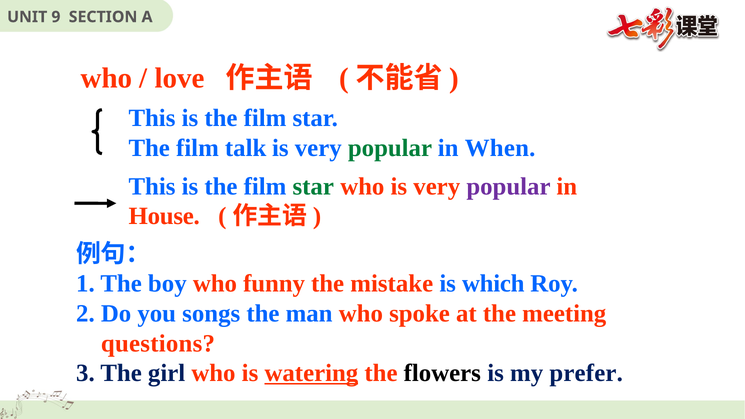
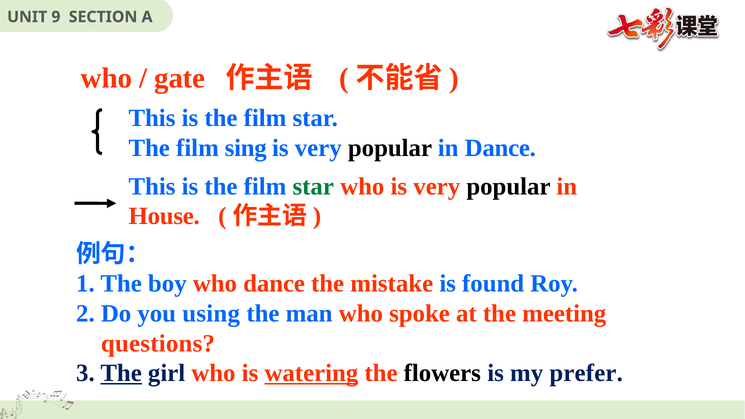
love: love -> gate
talk: talk -> sing
popular at (390, 148) colour: green -> black
in When: When -> Dance
popular at (508, 186) colour: purple -> black
who funny: funny -> dance
which: which -> found
songs: songs -> using
The at (121, 373) underline: none -> present
